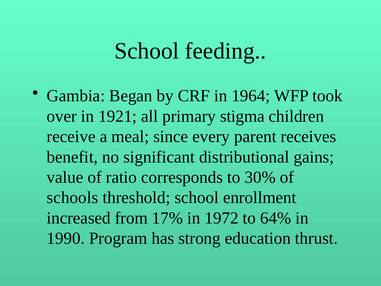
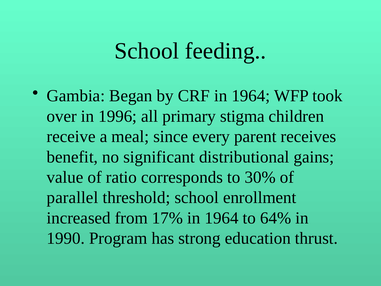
1921: 1921 -> 1996
schools: schools -> parallel
17% in 1972: 1972 -> 1964
